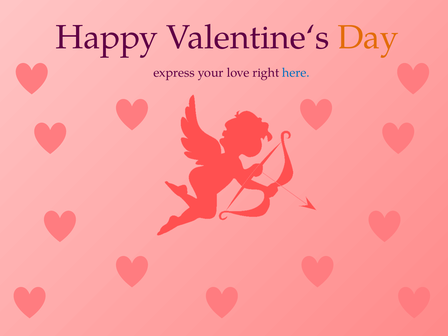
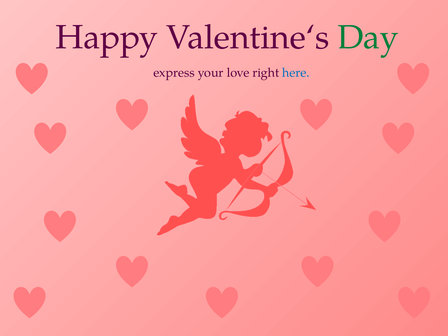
Day colour: orange -> green
